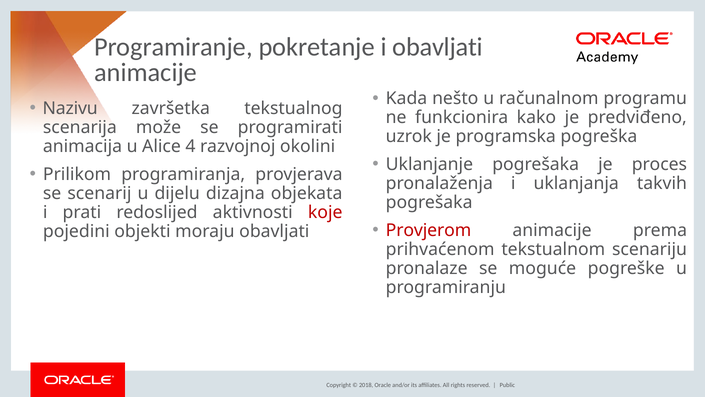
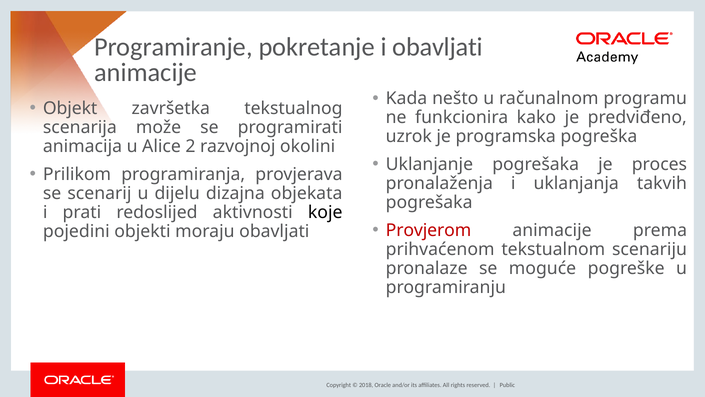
Nazivu: Nazivu -> Objekt
4: 4 -> 2
koje colour: red -> black
